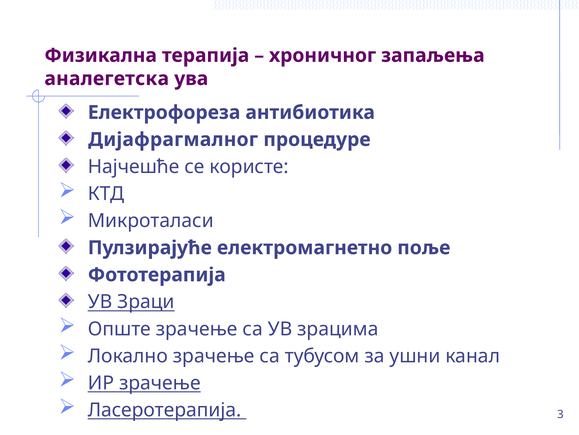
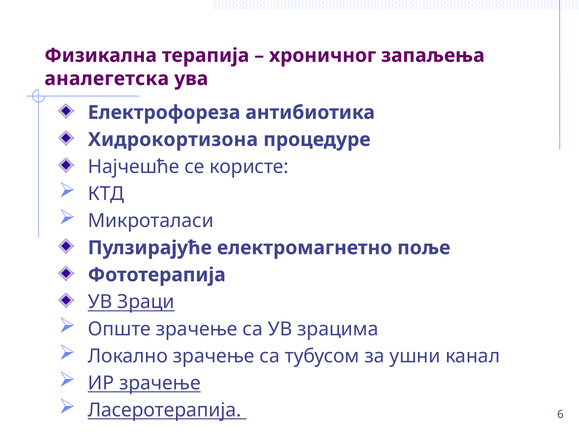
Дијафрагмалног: Дијафрагмалног -> Хидрокортизона
3: 3 -> 6
